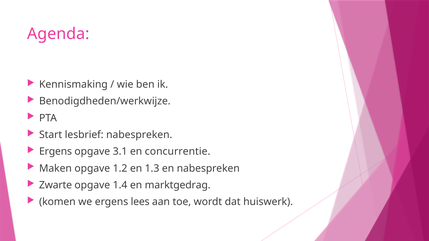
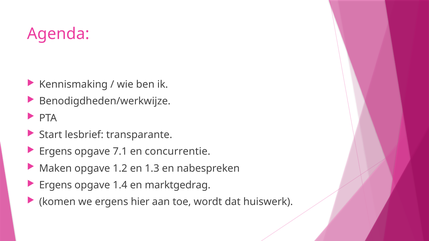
lesbrief nabespreken: nabespreken -> transparante
3.1: 3.1 -> 7.1
Zwarte at (56, 185): Zwarte -> Ergens
lees: lees -> hier
